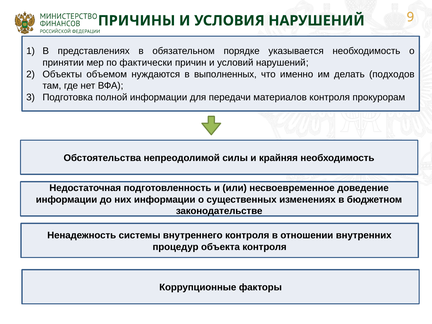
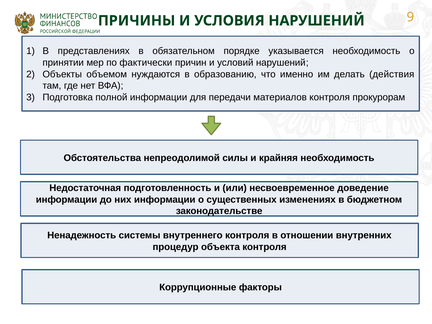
выполненных: выполненных -> образованию
подходов: подходов -> действия
